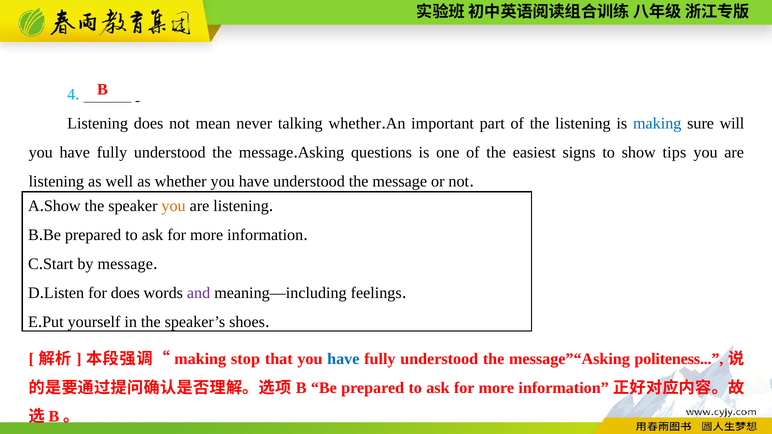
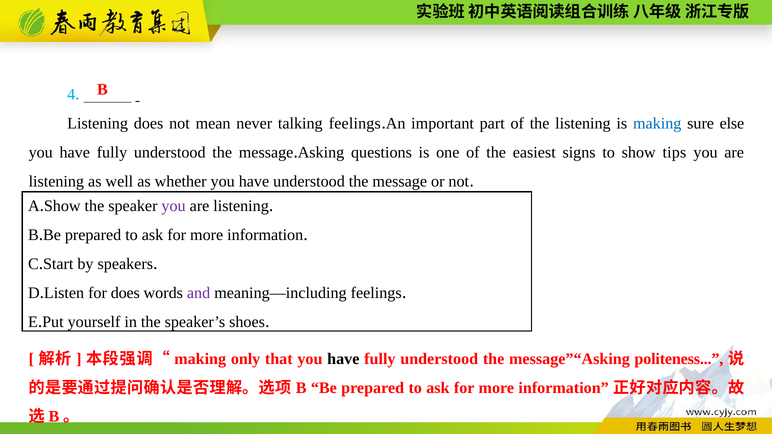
talking whether: whether -> feelings
will: will -> else
you at (174, 206) colour: orange -> purple
by message: message -> speakers
stop: stop -> only
have at (343, 359) colour: blue -> black
